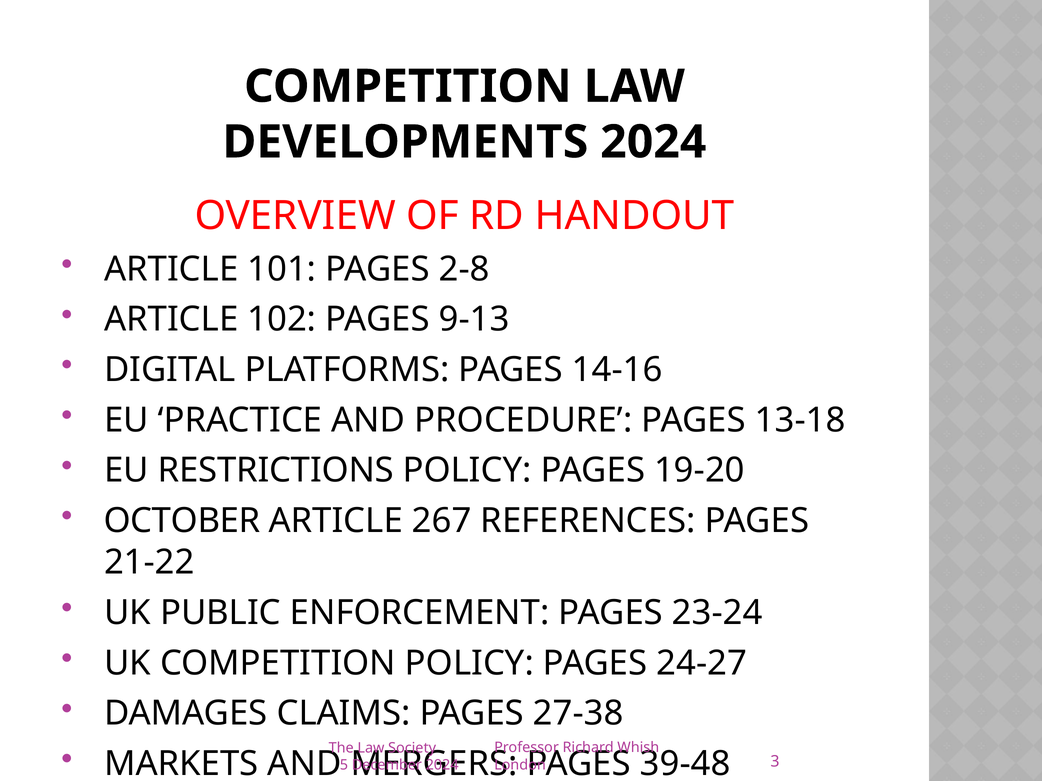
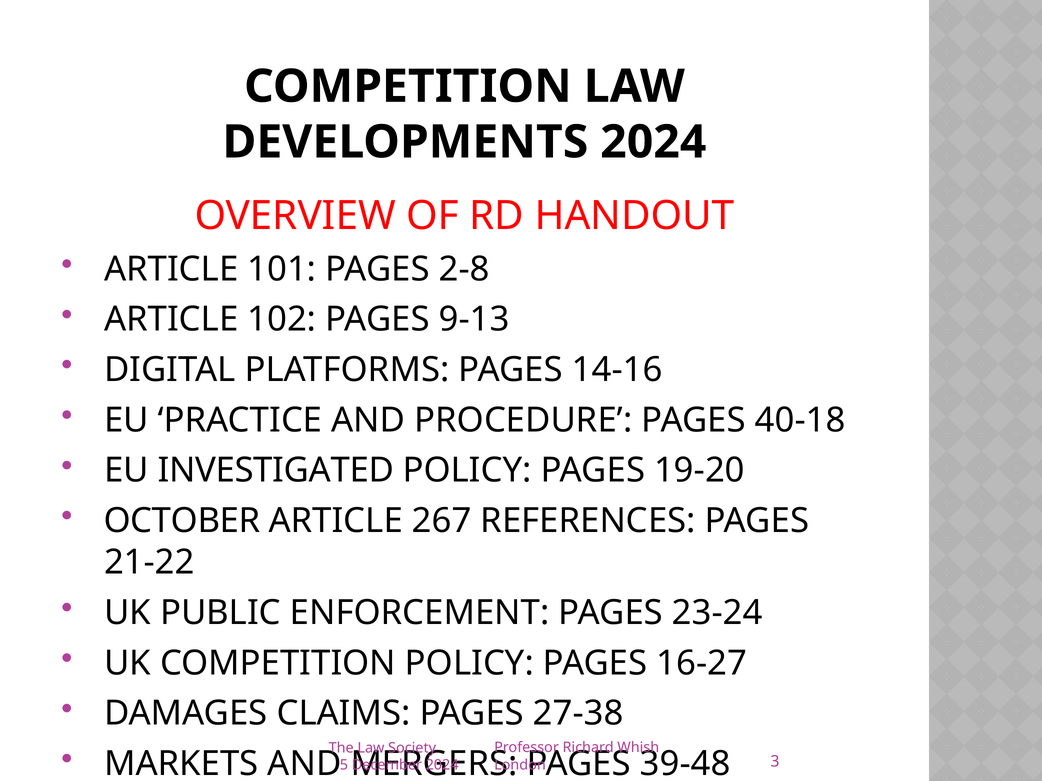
13-18: 13-18 -> 40-18
RESTRICTIONS: RESTRICTIONS -> INVESTIGATED
24-27: 24-27 -> 16-27
